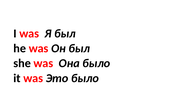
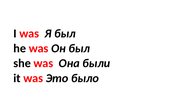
Она было: было -> были
